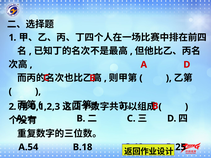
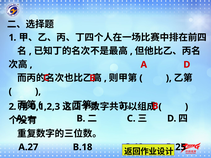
A.54: A.54 -> A.27
